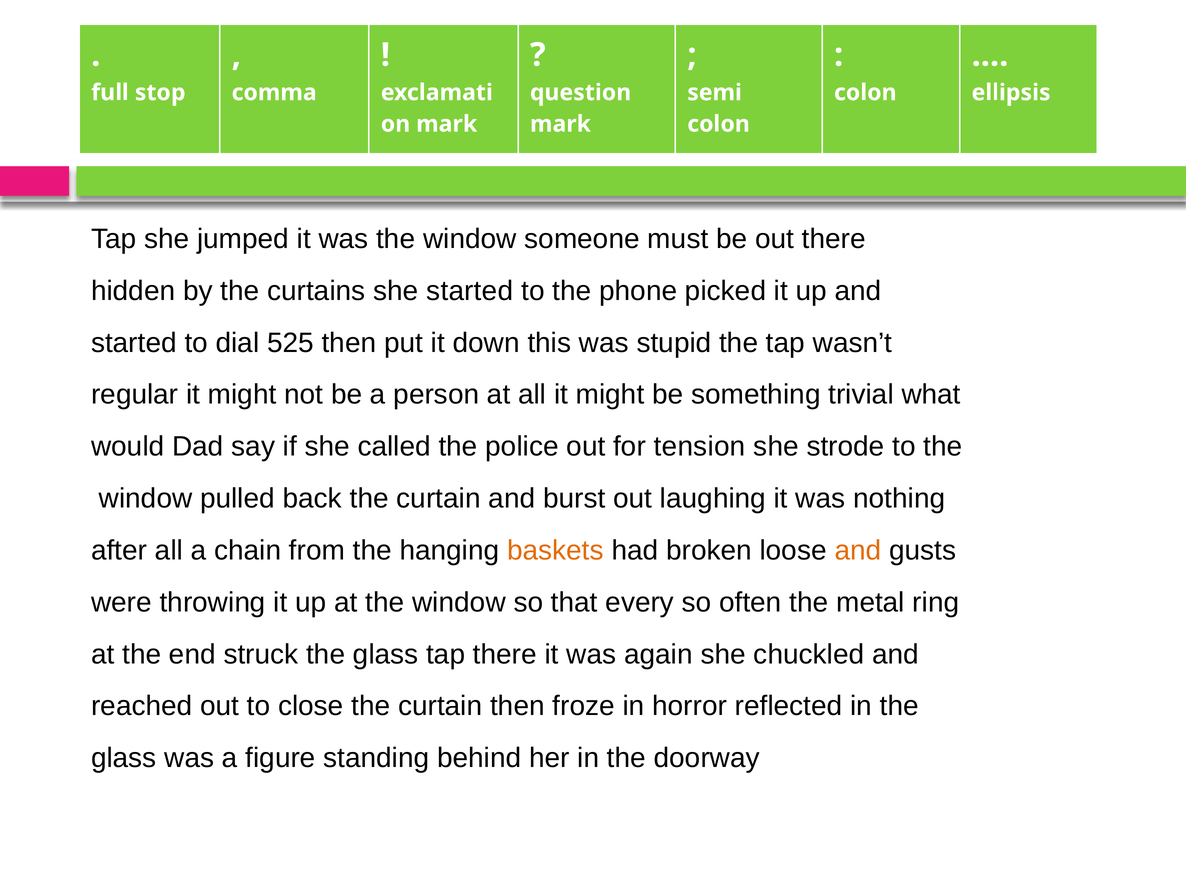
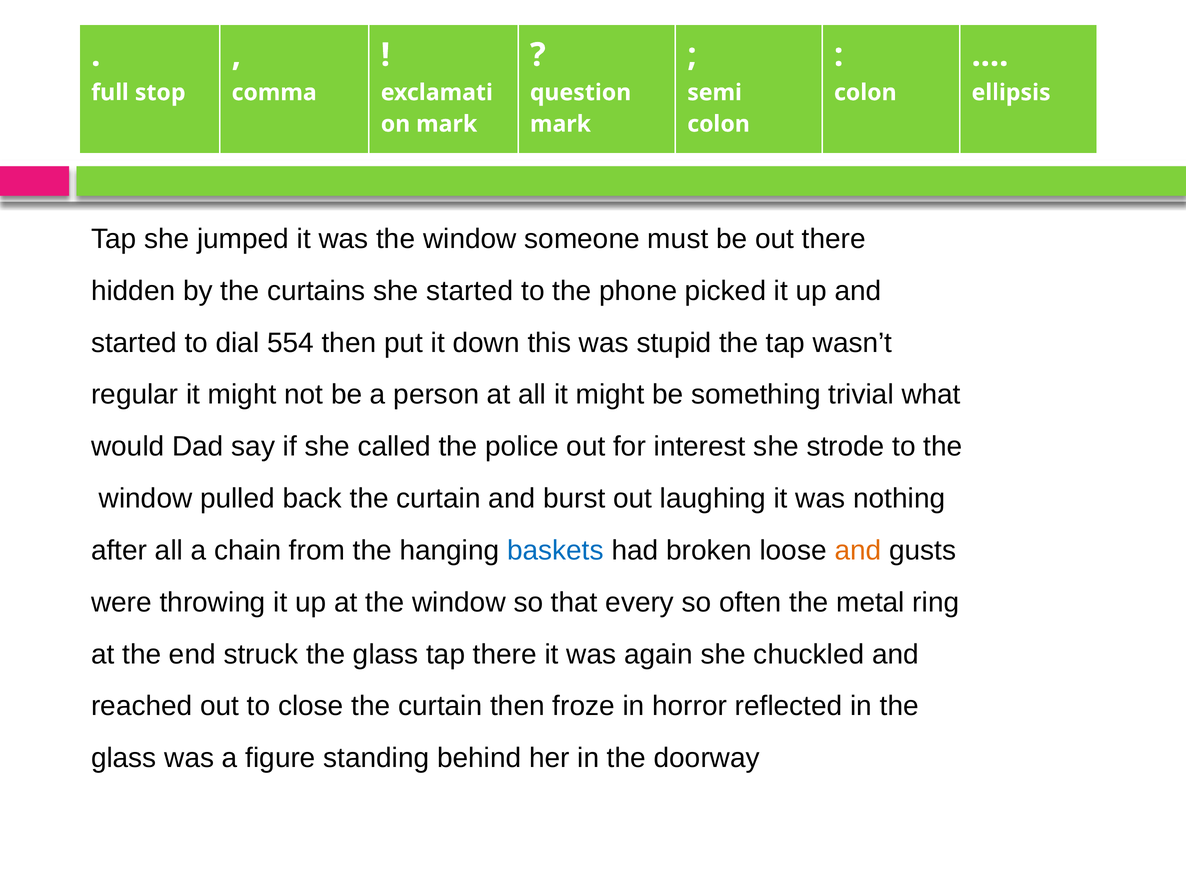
525: 525 -> 554
tension: tension -> interest
baskets colour: orange -> blue
